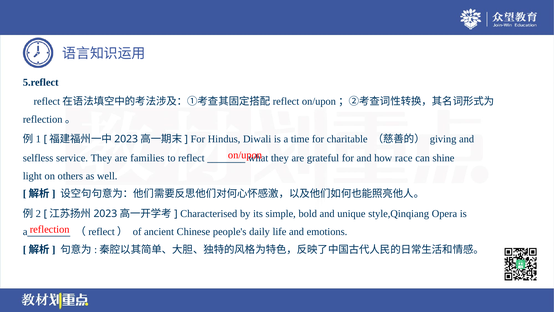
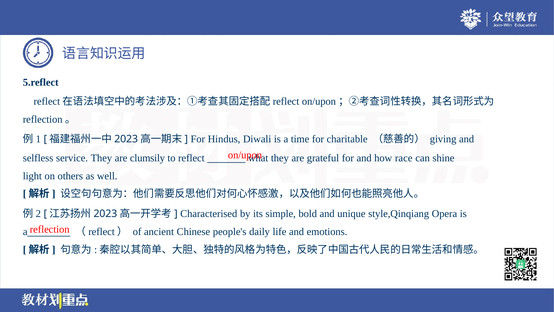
families: families -> clumsily
